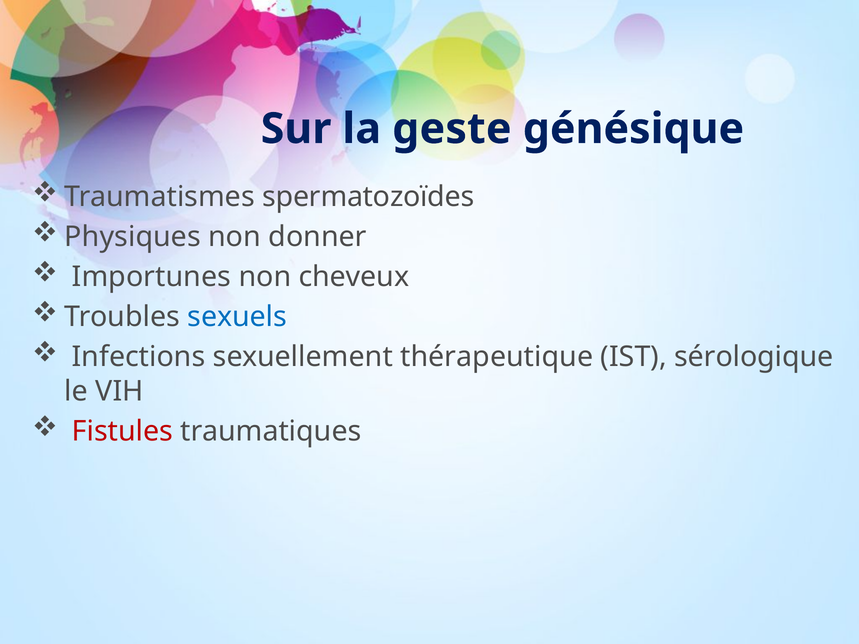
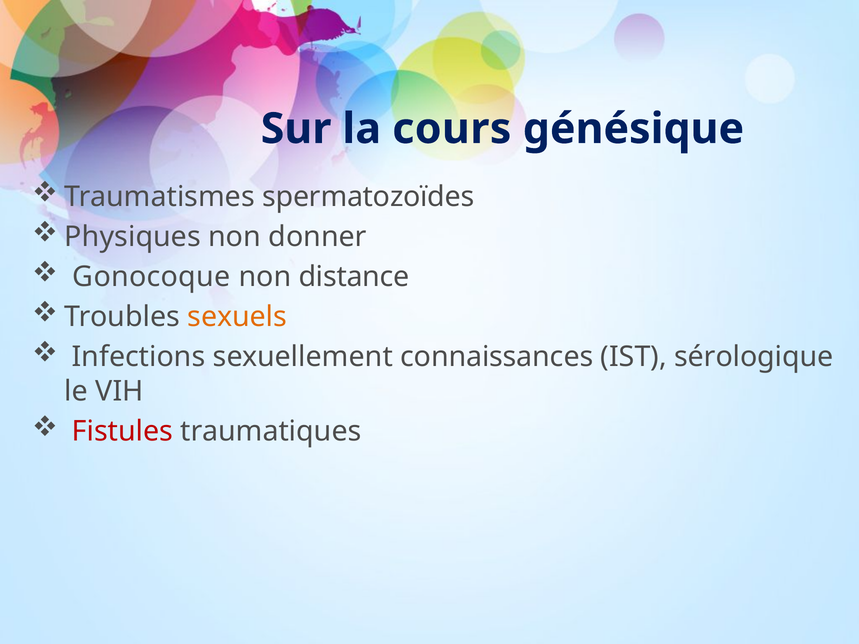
geste: geste -> cours
Importunes: Importunes -> Gonocoque
cheveux: cheveux -> distance
sexuels colour: blue -> orange
thérapeutique: thérapeutique -> connaissances
